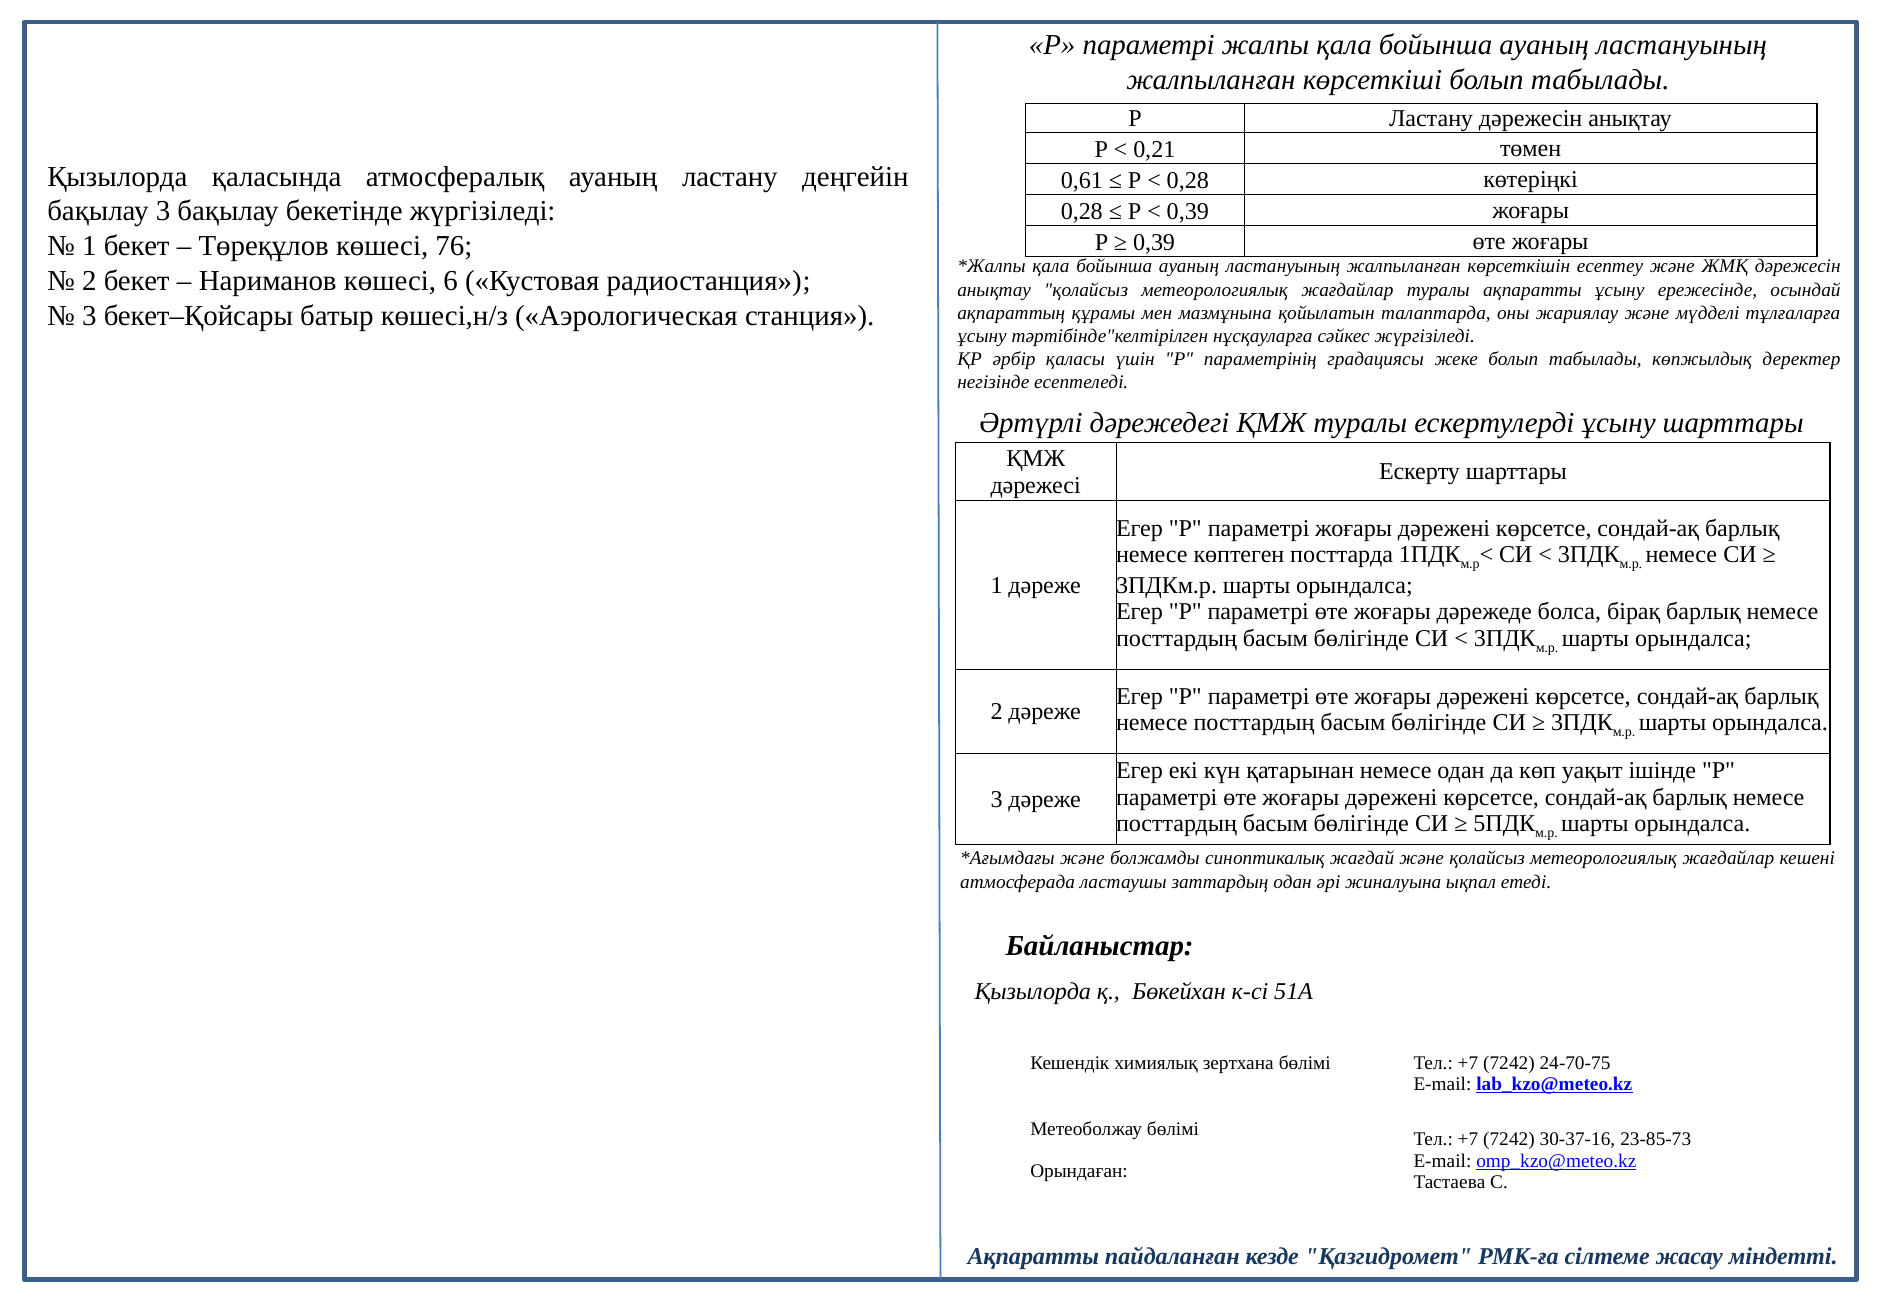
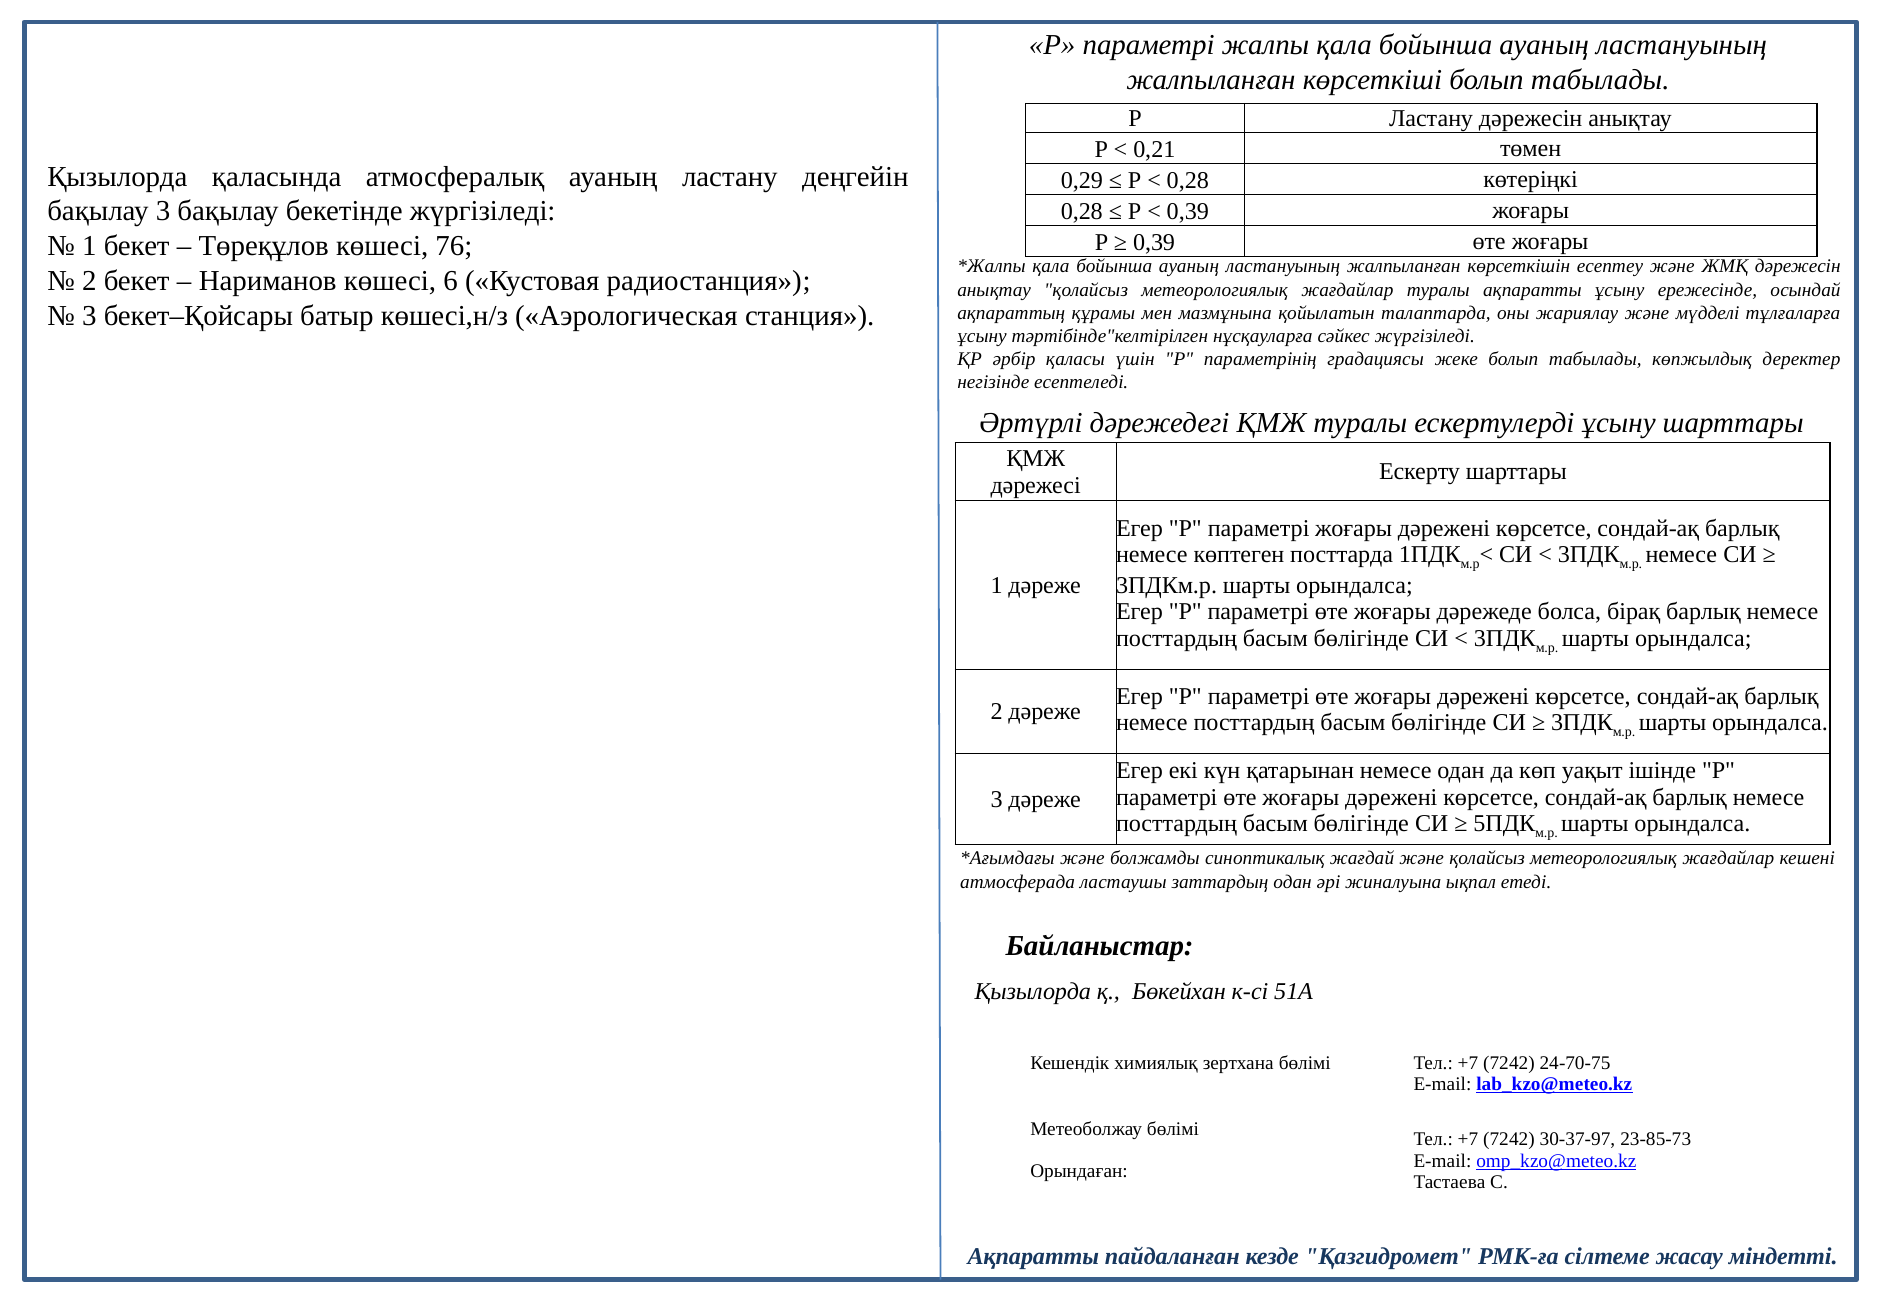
0,61: 0,61 -> 0,29
30-37-16: 30-37-16 -> 30-37-97
